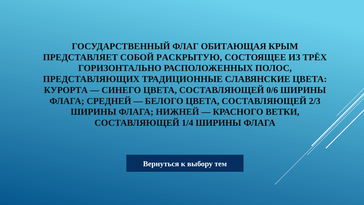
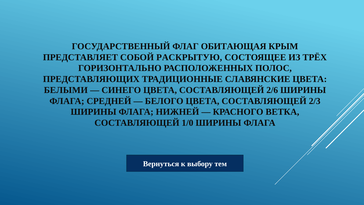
КУРОРТА: КУРОРТА -> БЕЛЫМИ
0/6: 0/6 -> 2/6
ВЕТКИ: ВЕТКИ -> ВЕТКА
1/4: 1/4 -> 1/0
